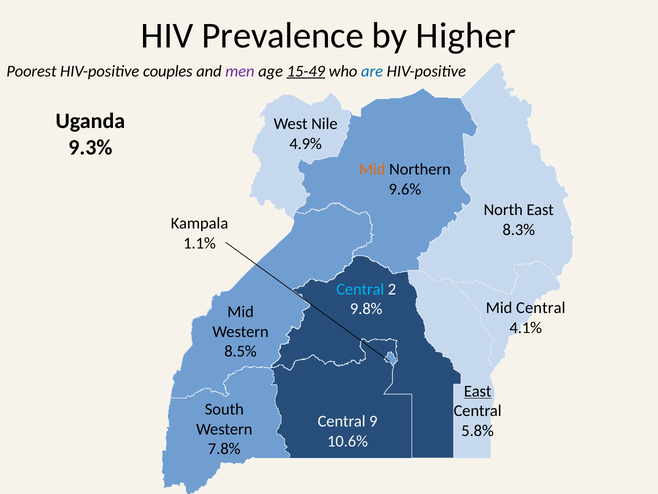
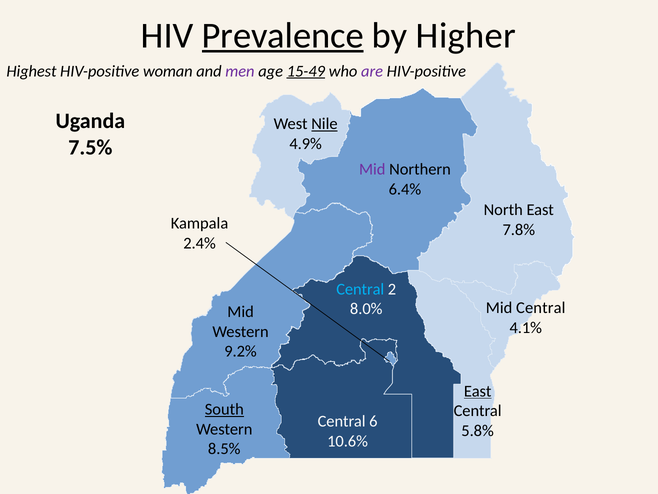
Prevalence underline: none -> present
Poorest: Poorest -> Highest
couples: couples -> woman
are colour: blue -> purple
Nile underline: none -> present
9.3%: 9.3% -> 7.5%
Mid at (372, 169) colour: orange -> purple
9.6%: 9.6% -> 6.4%
8.3%: 8.3% -> 7.8%
1.1%: 1.1% -> 2.4%
9.8%: 9.8% -> 8.0%
8.5%: 8.5% -> 9.2%
South underline: none -> present
9: 9 -> 6
7.8%: 7.8% -> 8.5%
